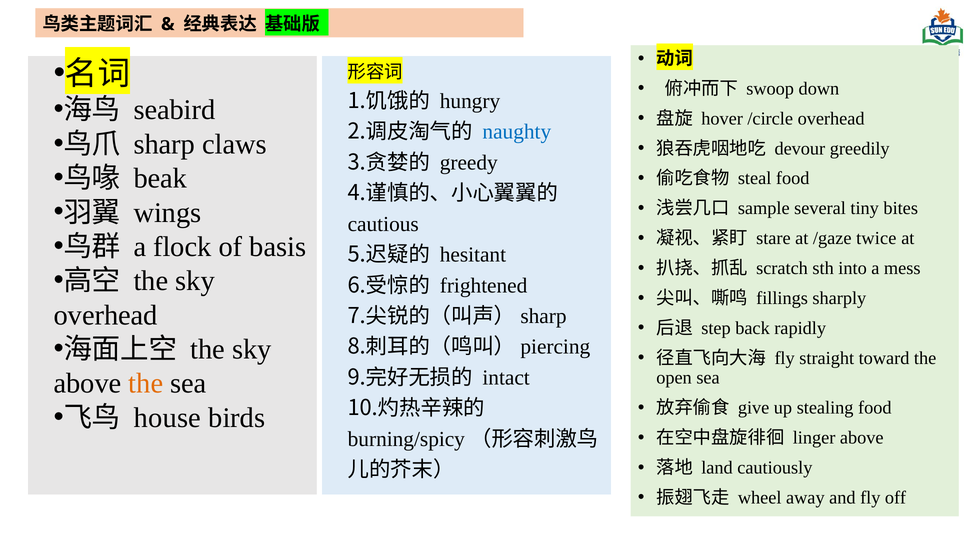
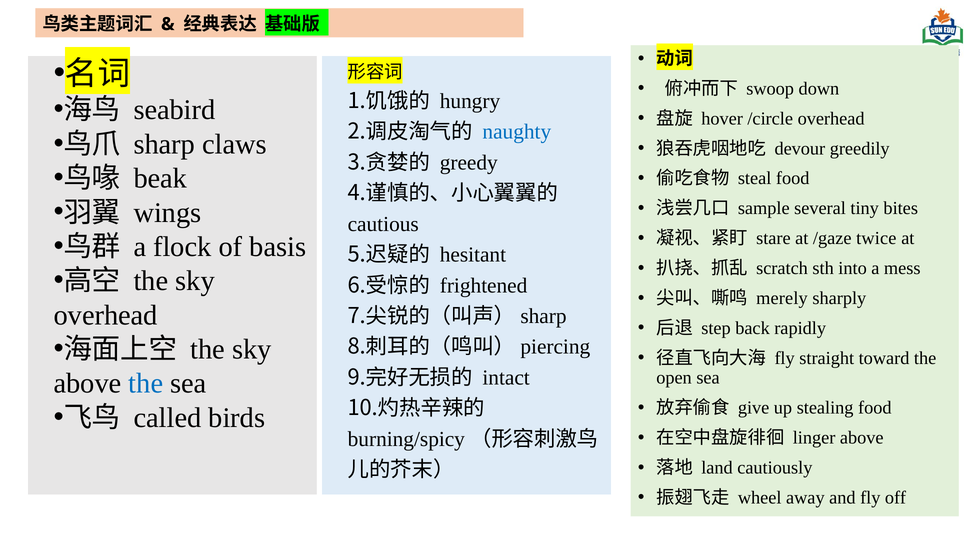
fillings: fillings -> merely
the at (146, 384) colour: orange -> blue
house: house -> called
